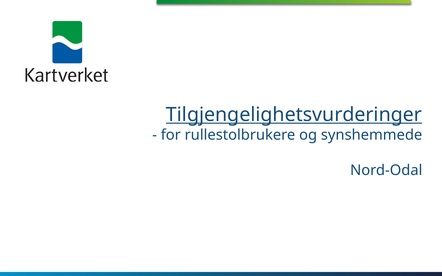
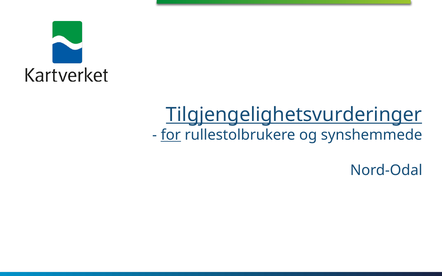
for underline: none -> present
